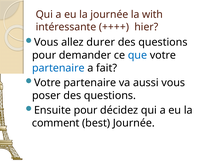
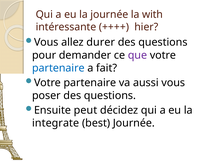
que colour: blue -> purple
Ensuite pour: pour -> peut
comment: comment -> integrate
